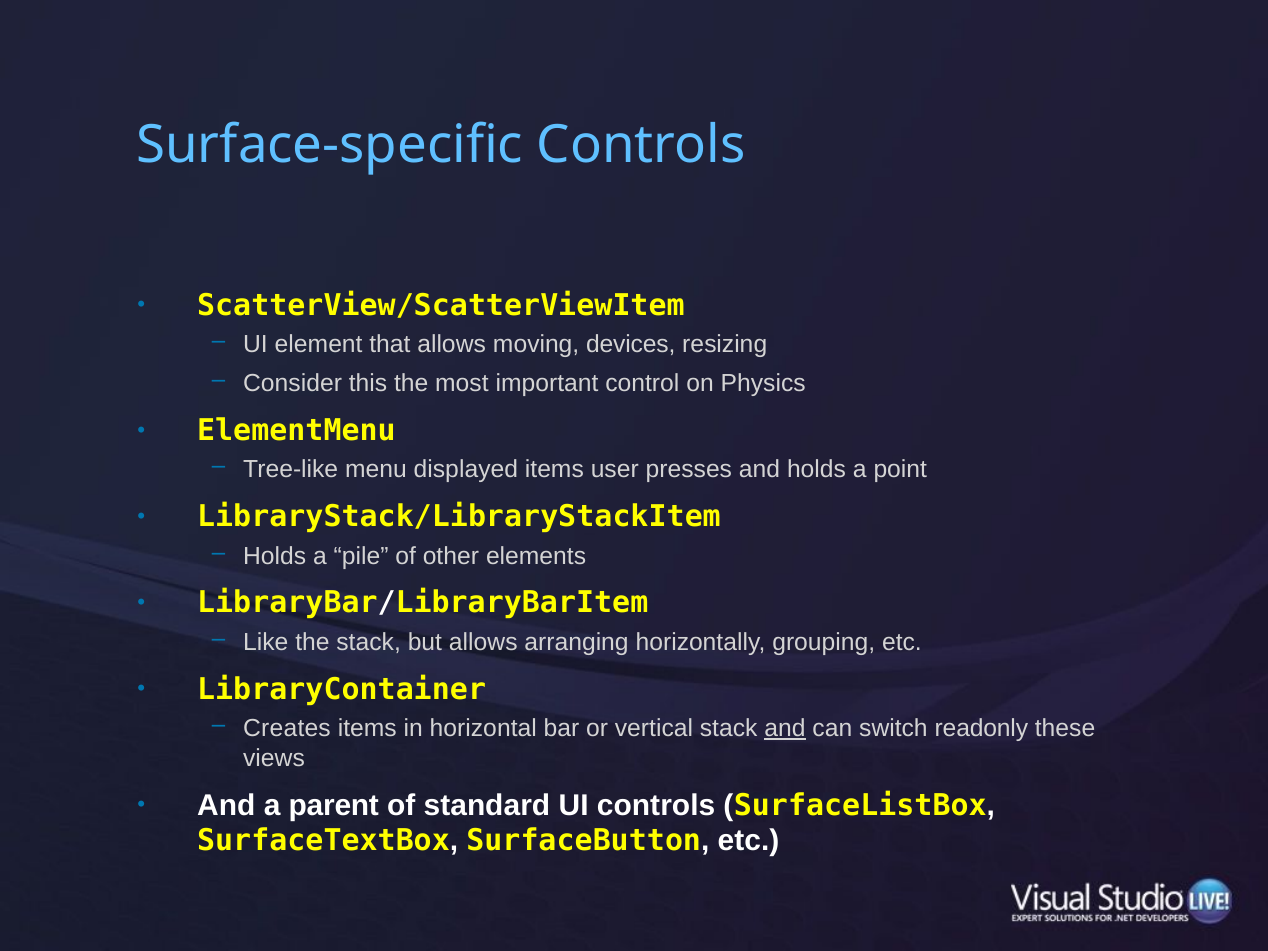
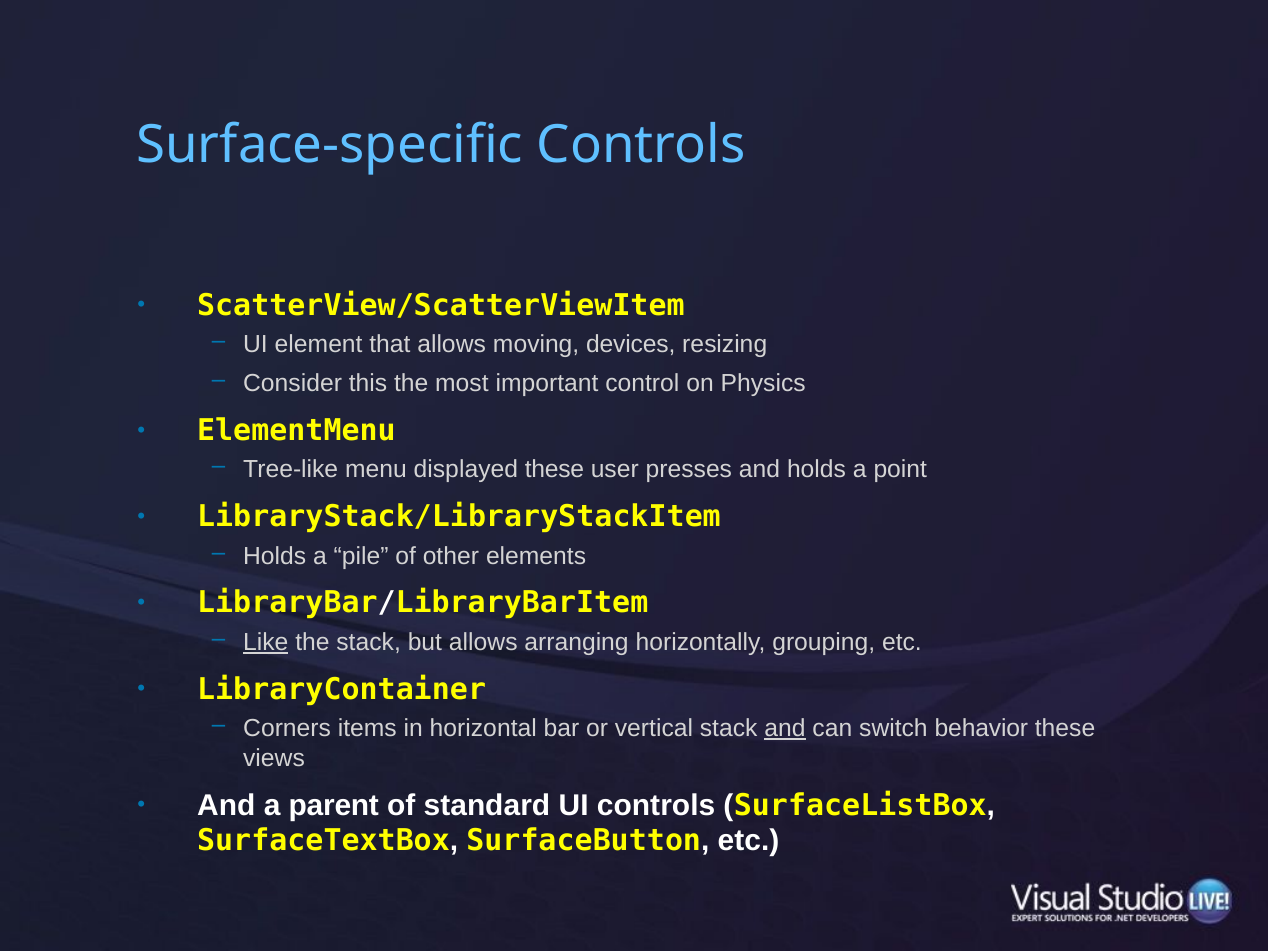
displayed items: items -> these
Like underline: none -> present
Creates: Creates -> Corners
readonly: readonly -> behavior
